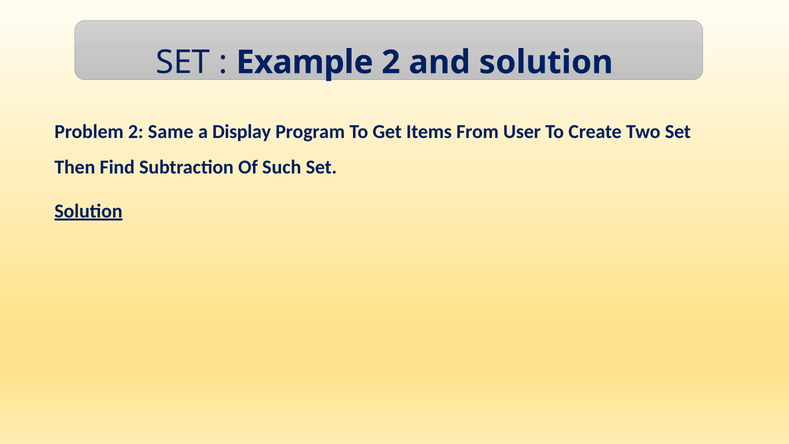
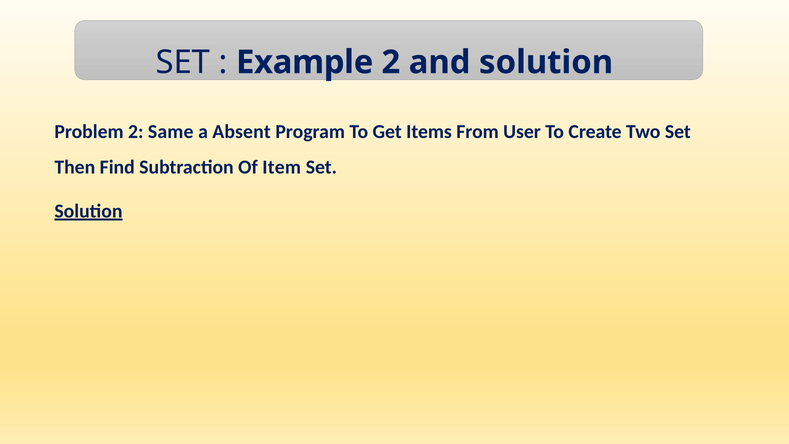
Display: Display -> Absent
Such: Such -> Item
